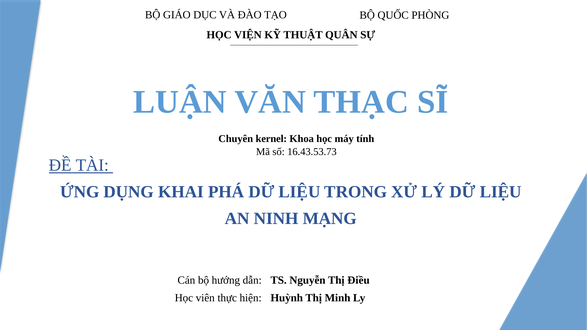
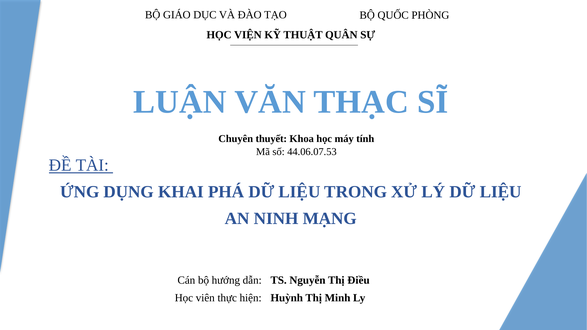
kernel: kernel -> thuyết
16.43.53.73: 16.43.53.73 -> 44.06.07.53
